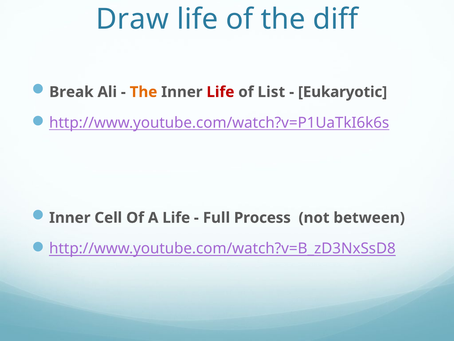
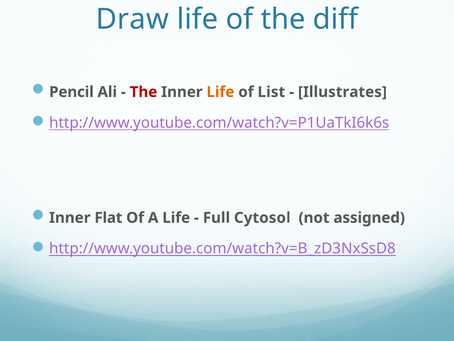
Break: Break -> Pencil
The at (143, 92) colour: orange -> red
Life at (220, 92) colour: red -> orange
Eukaryotic: Eukaryotic -> Illustrates
Cell: Cell -> Flat
Process: Process -> Cytosol
between: between -> assigned
